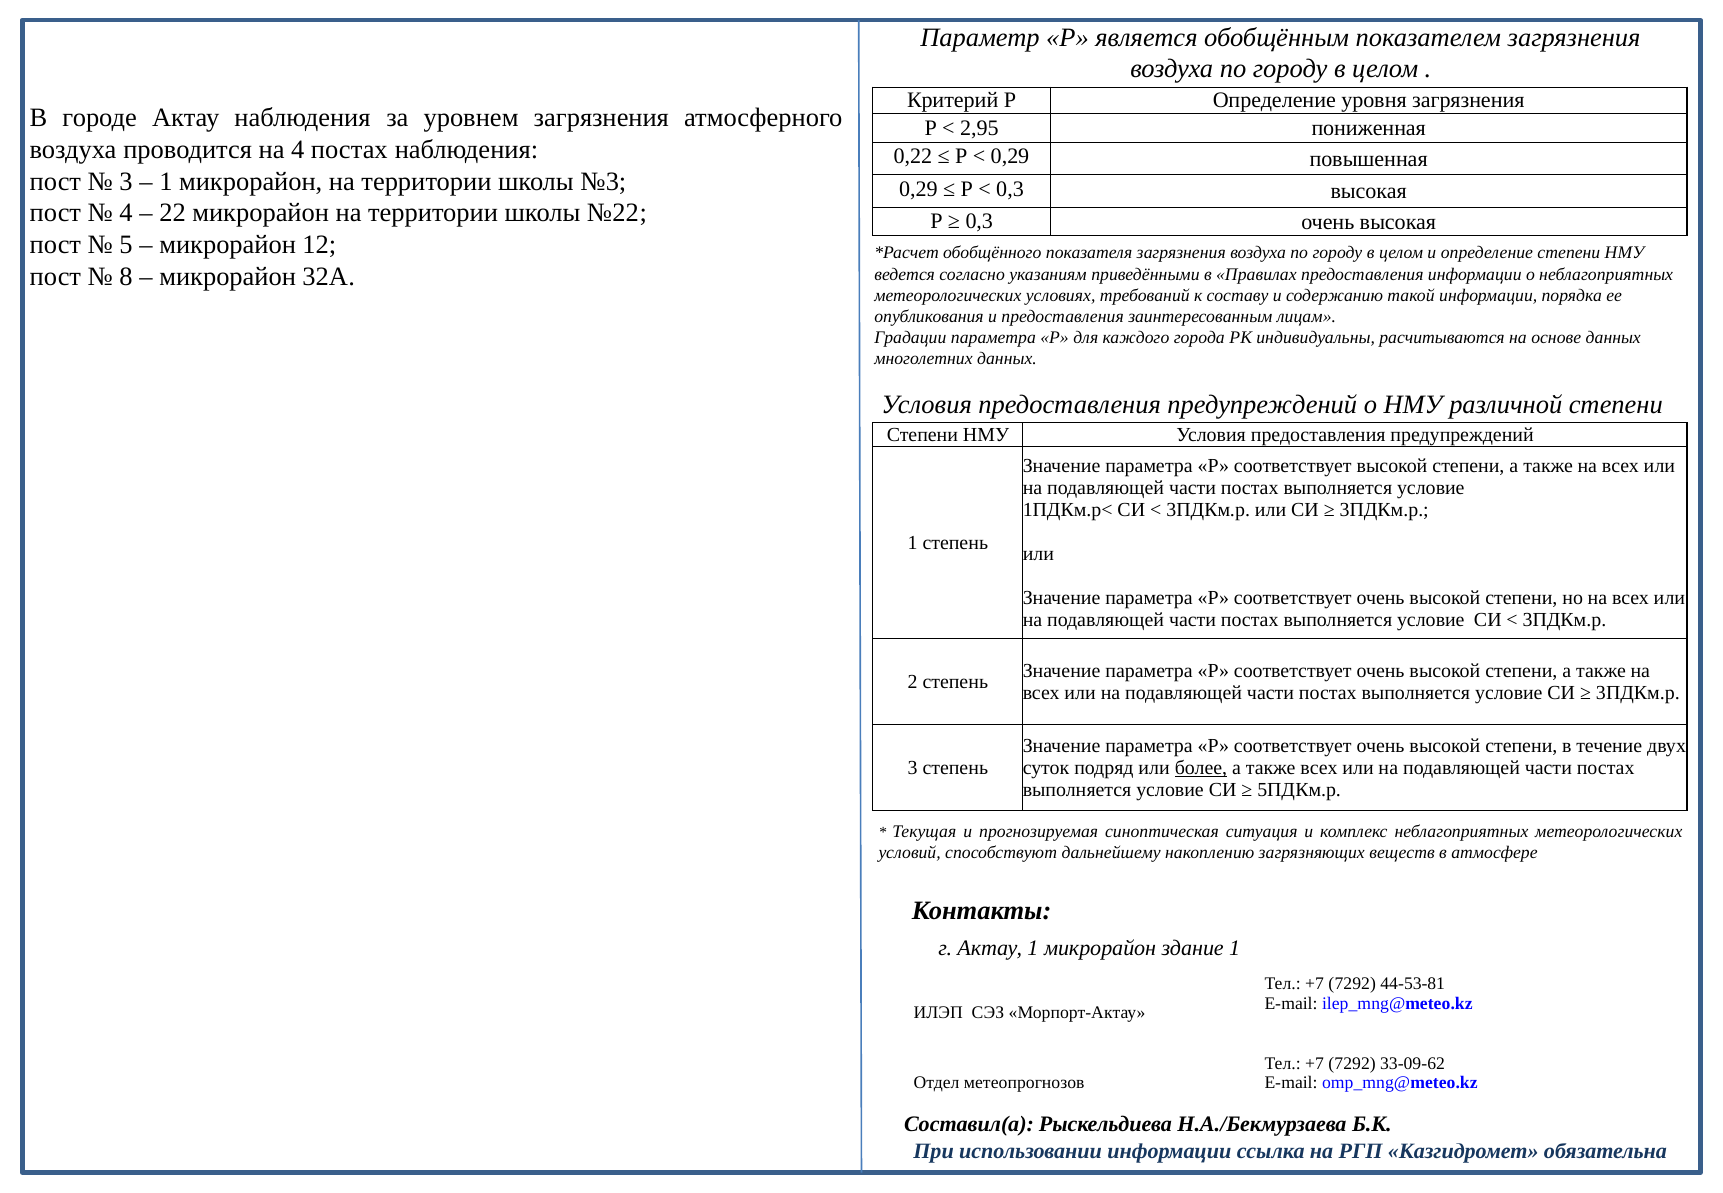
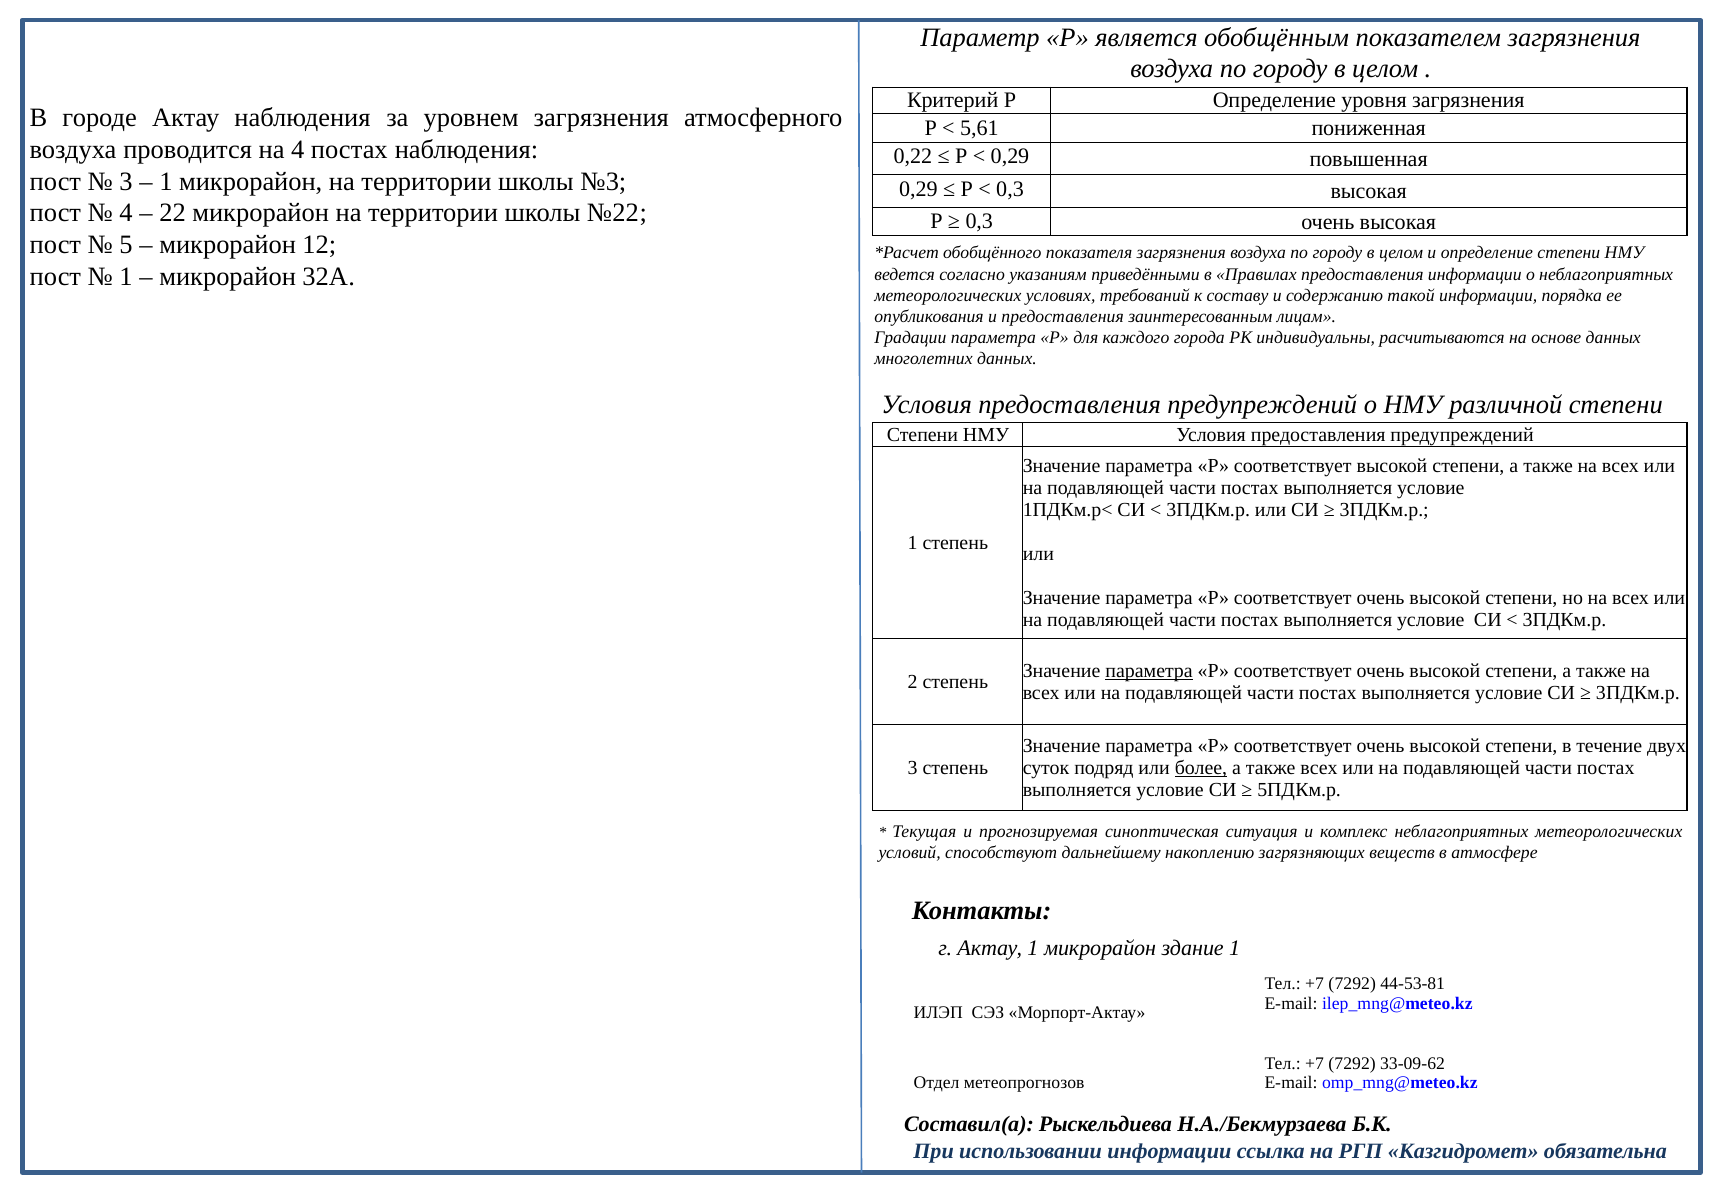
2,95: 2,95 -> 5,61
8 at (126, 277): 8 -> 1
параметра at (1149, 670) underline: none -> present
